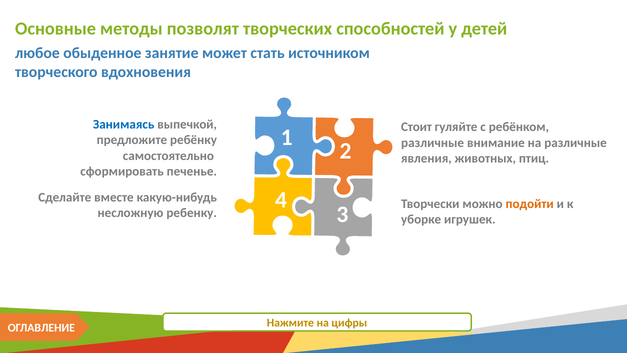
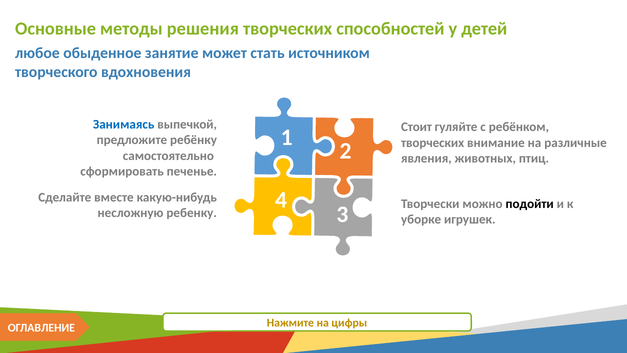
позволят: позволят -> решения
различные at (433, 143): различные -> творческих
подойти colour: orange -> black
